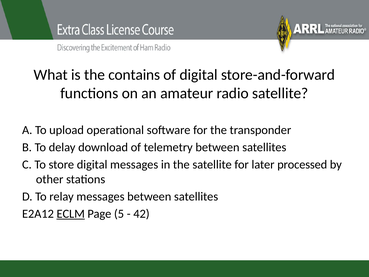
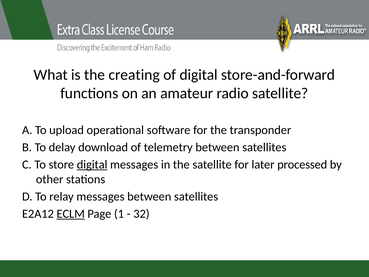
contains: contains -> creating
digital at (92, 164) underline: none -> present
5: 5 -> 1
42: 42 -> 32
